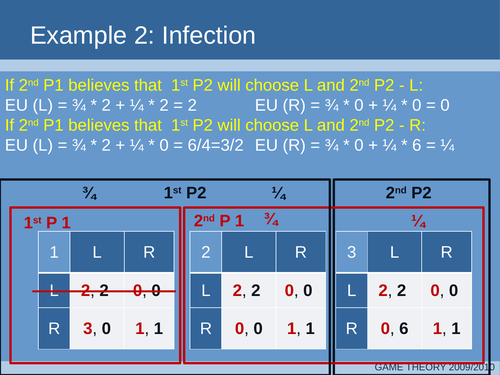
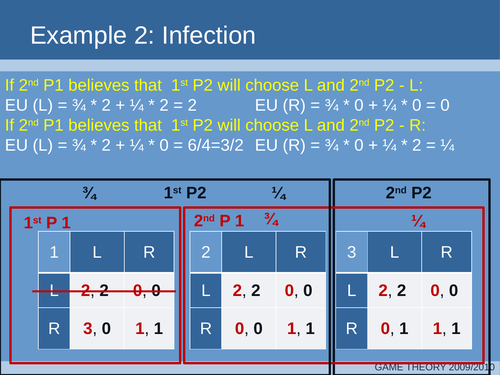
6 at (417, 145): 6 -> 2
R 0 6: 6 -> 1
